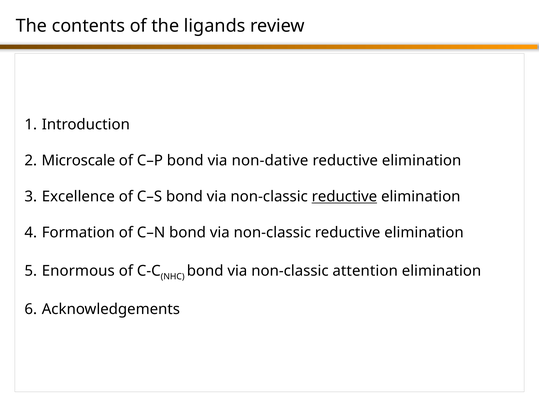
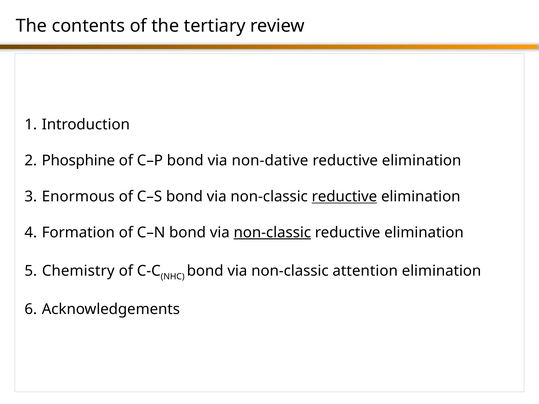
ligands: ligands -> tertiary
Microscale: Microscale -> Phosphine
Excellence: Excellence -> Enormous
non-classic at (272, 233) underline: none -> present
Enormous: Enormous -> Chemistry
